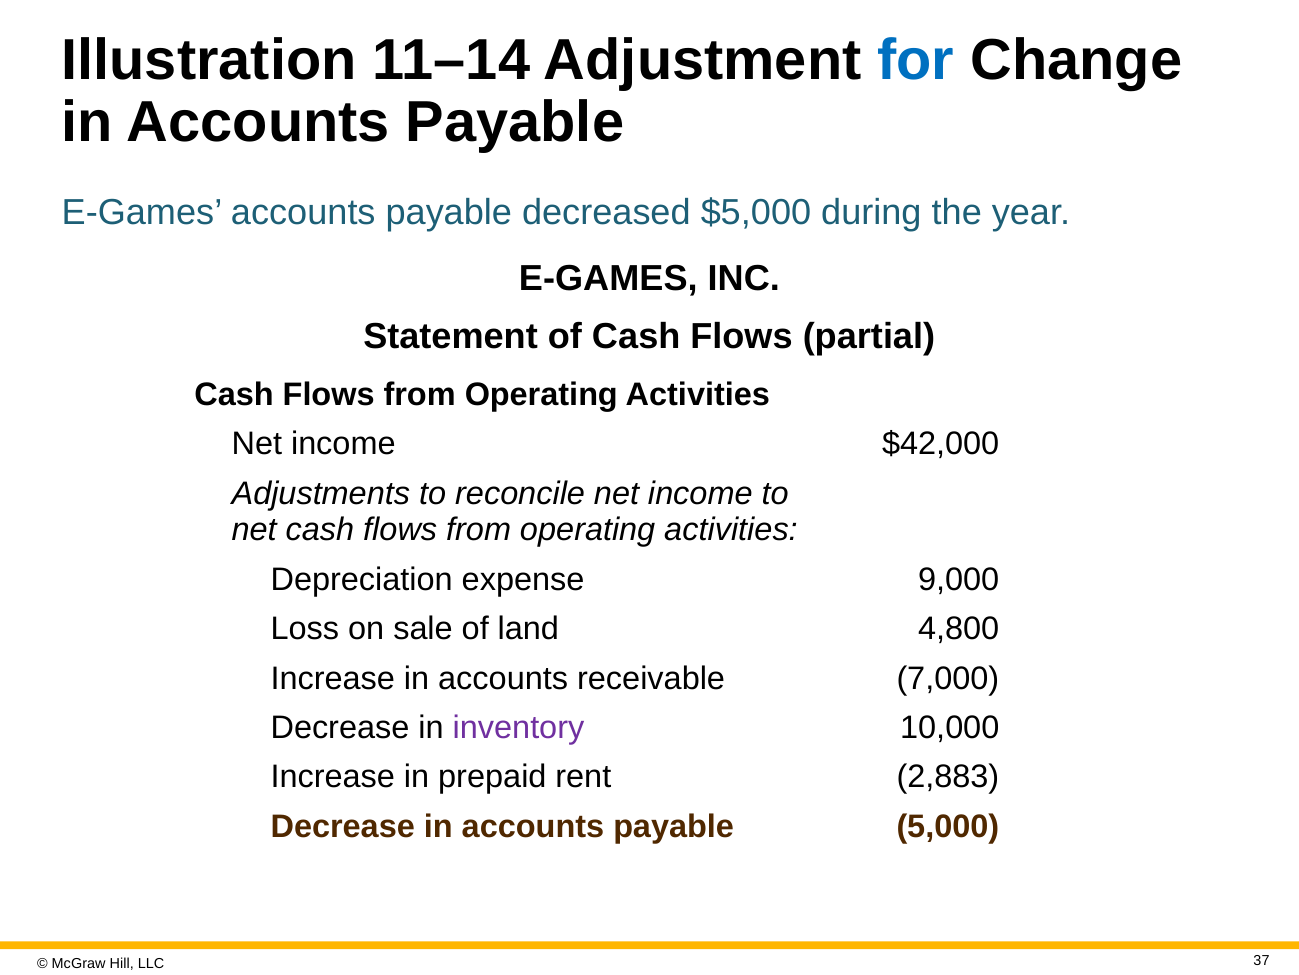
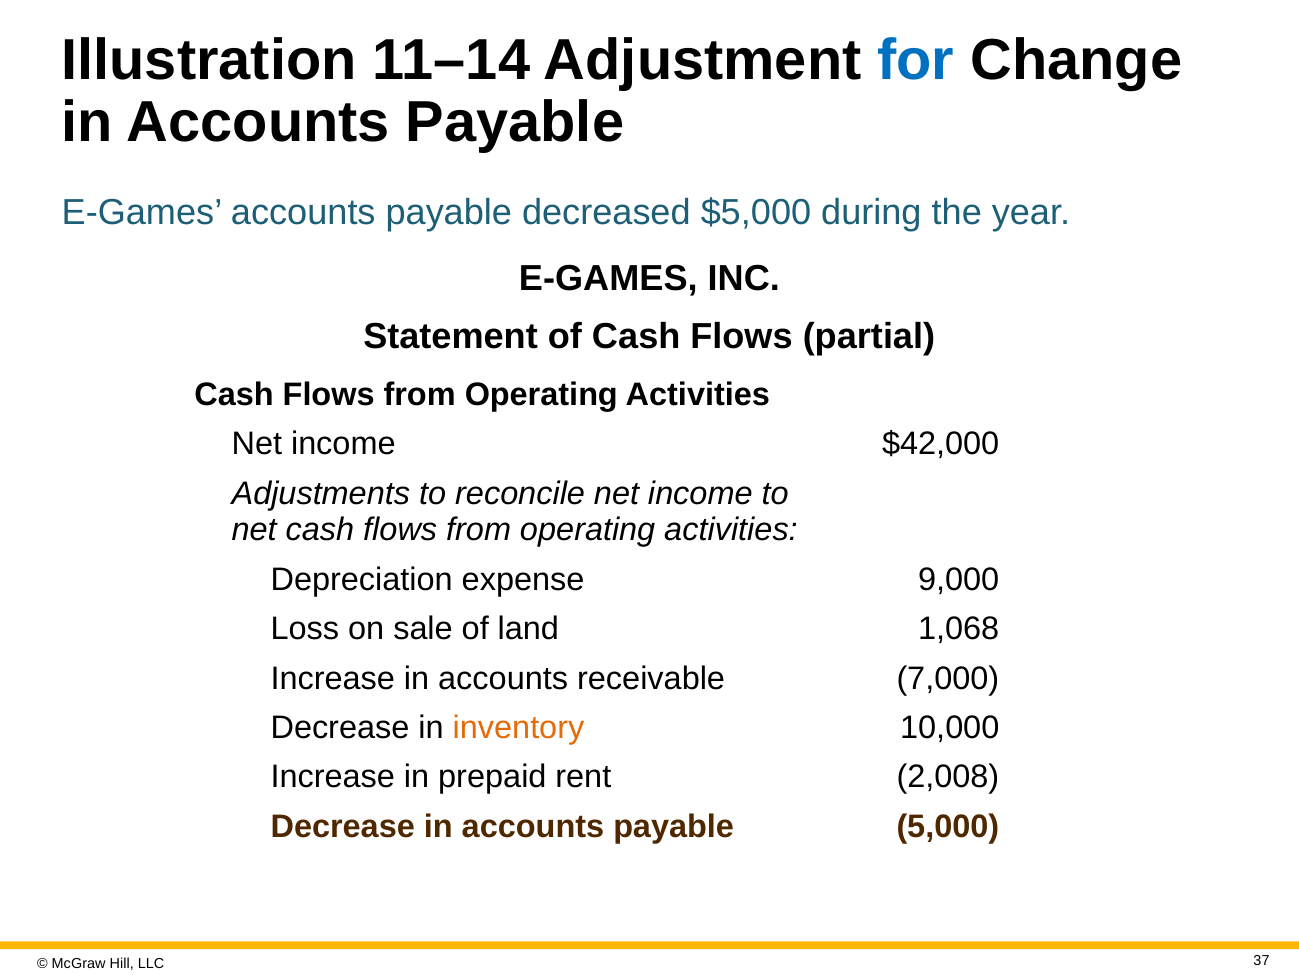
4,800: 4,800 -> 1,068
inventory colour: purple -> orange
2,883: 2,883 -> 2,008
